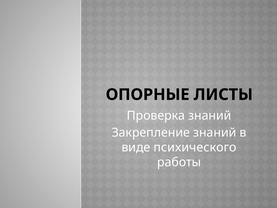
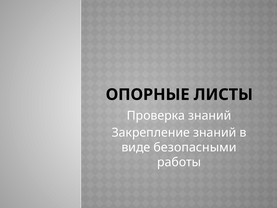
психического: психического -> безопасными
